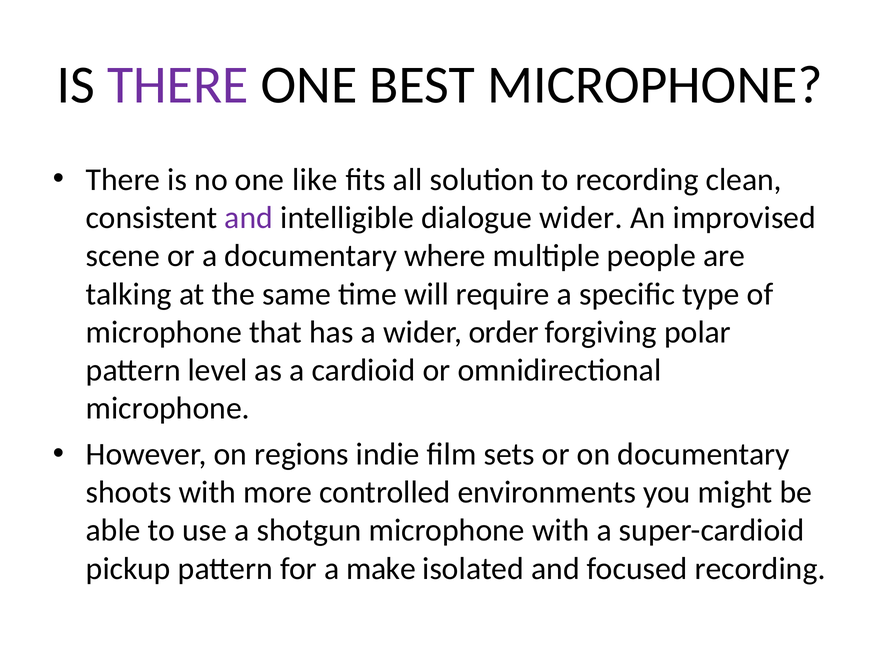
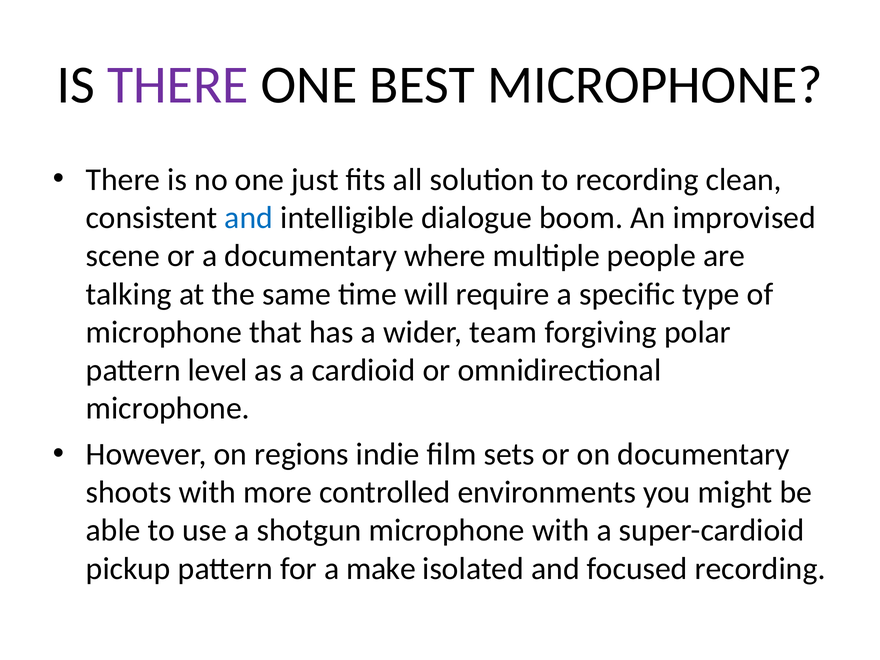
like: like -> just
and at (249, 218) colour: purple -> blue
dialogue wider: wider -> boom
order: order -> team
